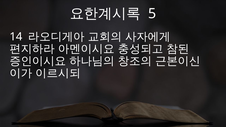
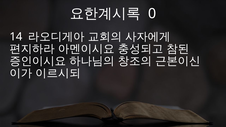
5: 5 -> 0
